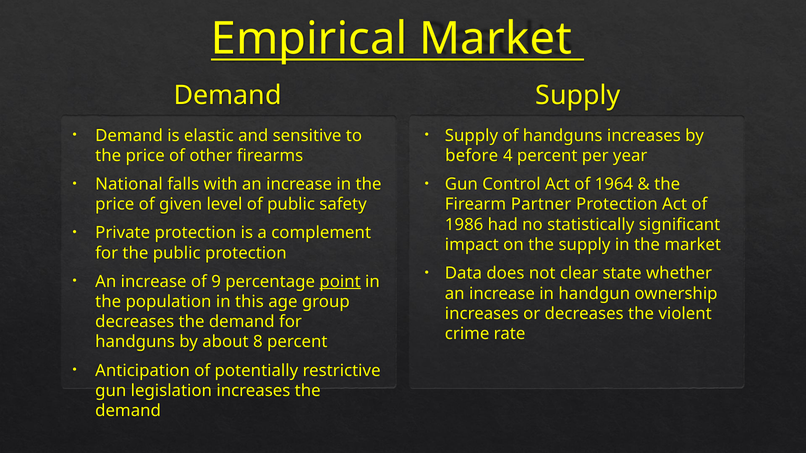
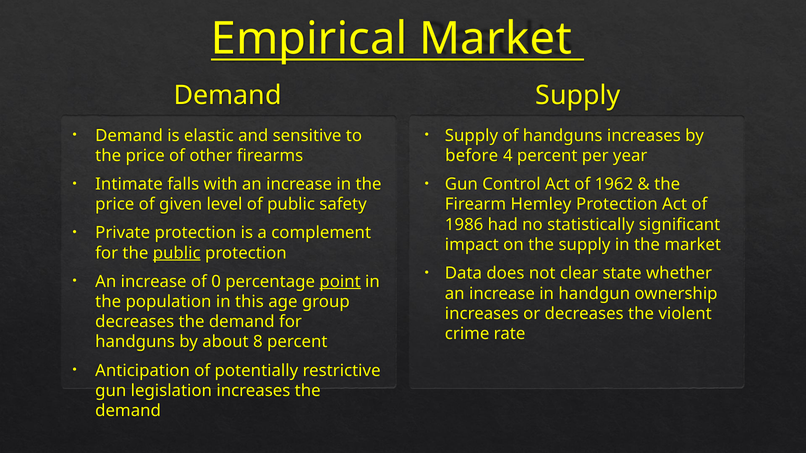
National: National -> Intimate
1964: 1964 -> 1962
Partner: Partner -> Hemley
public at (177, 253) underline: none -> present
9: 9 -> 0
